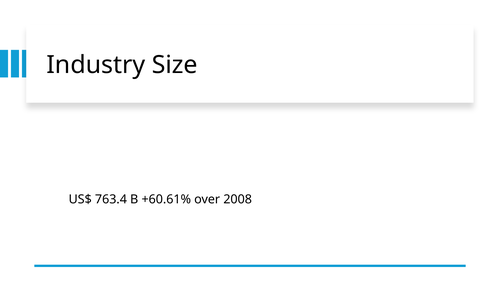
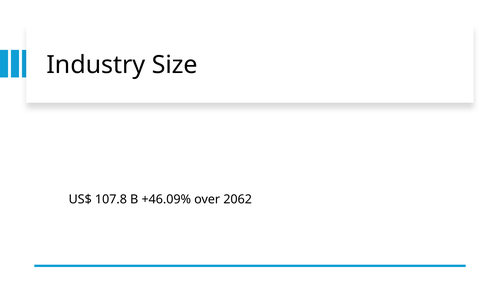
763.4: 763.4 -> 107.8
+60.61%: +60.61% -> +46.09%
2008: 2008 -> 2062
